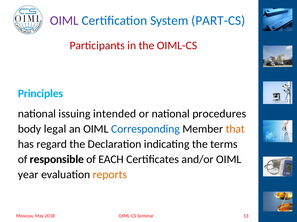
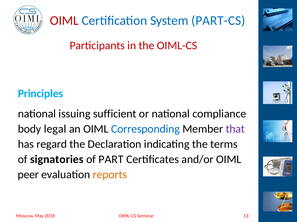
OIML at (64, 21) colour: purple -> red
intended: intended -> sufficient
procedures: procedures -> compliance
that colour: orange -> purple
responsible: responsible -> signatories
EACH: EACH -> PART
year: year -> peer
